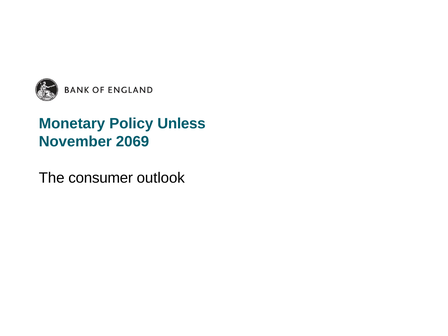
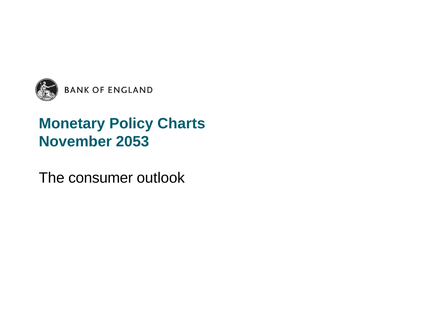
Unless: Unless -> Charts
2069: 2069 -> 2053
